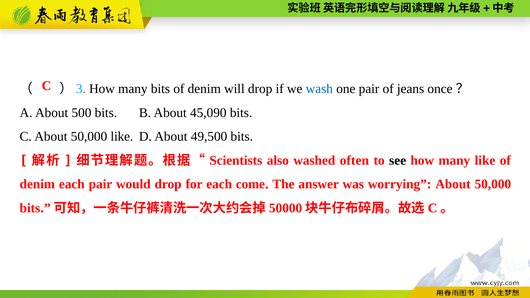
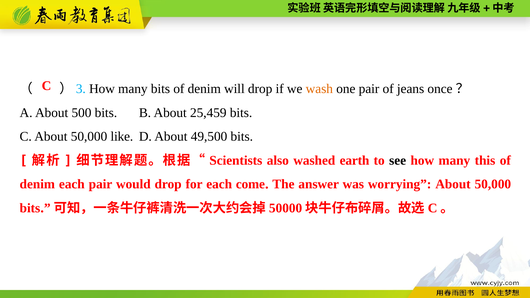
wash colour: blue -> orange
45,090: 45,090 -> 25,459
often: often -> earth
many like: like -> this
